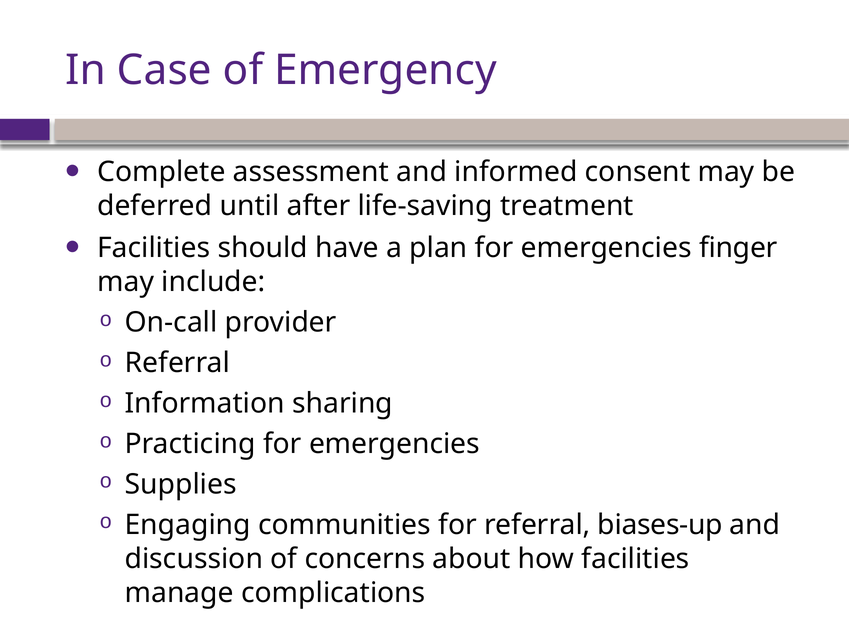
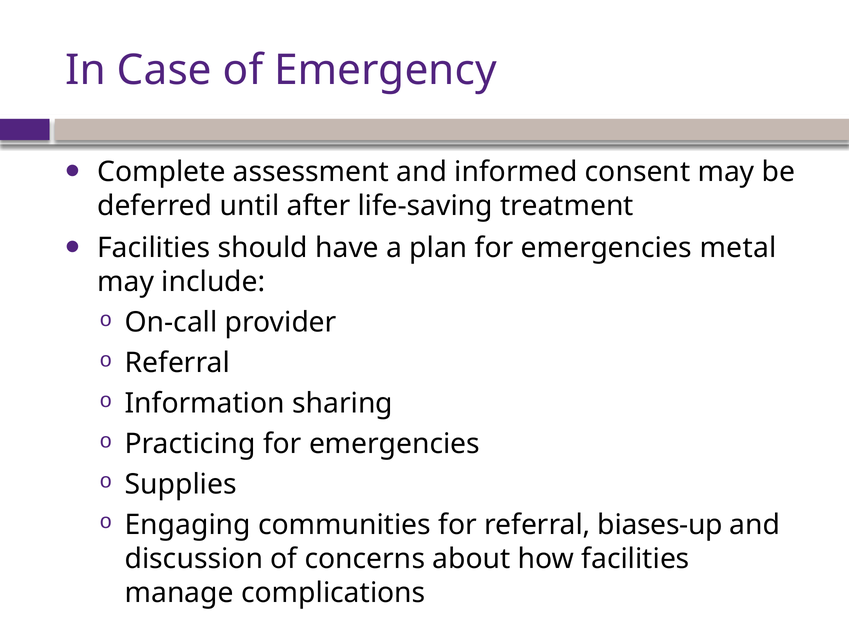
finger: finger -> metal
